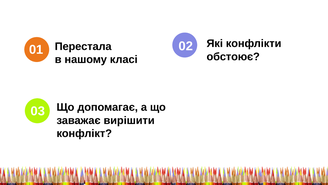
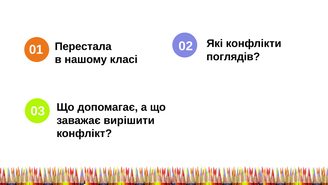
обстоює: обстоює -> поглядів
